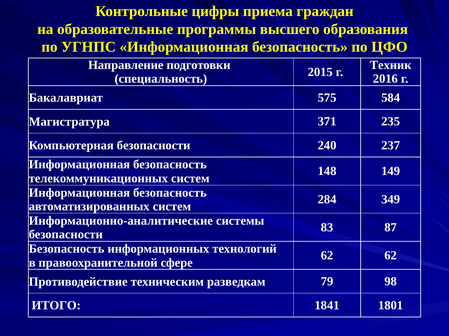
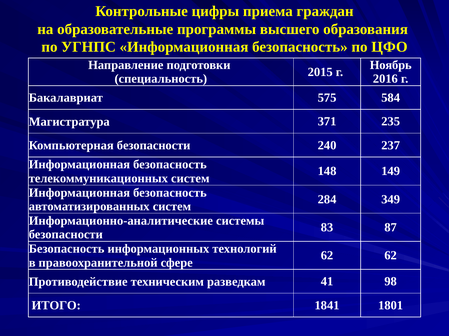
Техник: Техник -> Ноябрь
79: 79 -> 41
